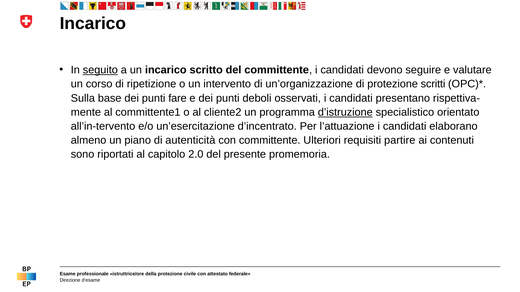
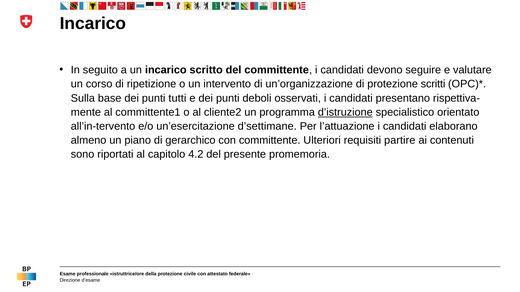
seguito underline: present -> none
fare: fare -> tutti
d’incentrato: d’incentrato -> d’settimane
autenticità: autenticità -> gerarchico
2.0: 2.0 -> 4.2
